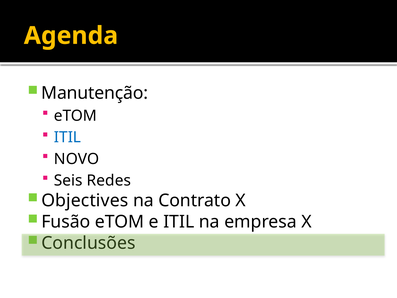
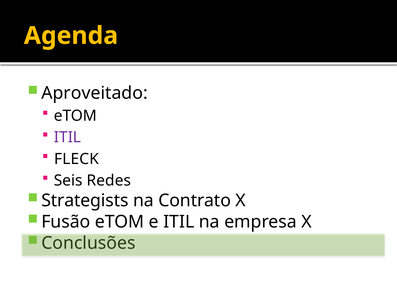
Manutenção: Manutenção -> Aproveitado
ITIL at (68, 137) colour: blue -> purple
NOVO: NOVO -> FLECK
Objectives: Objectives -> Strategists
